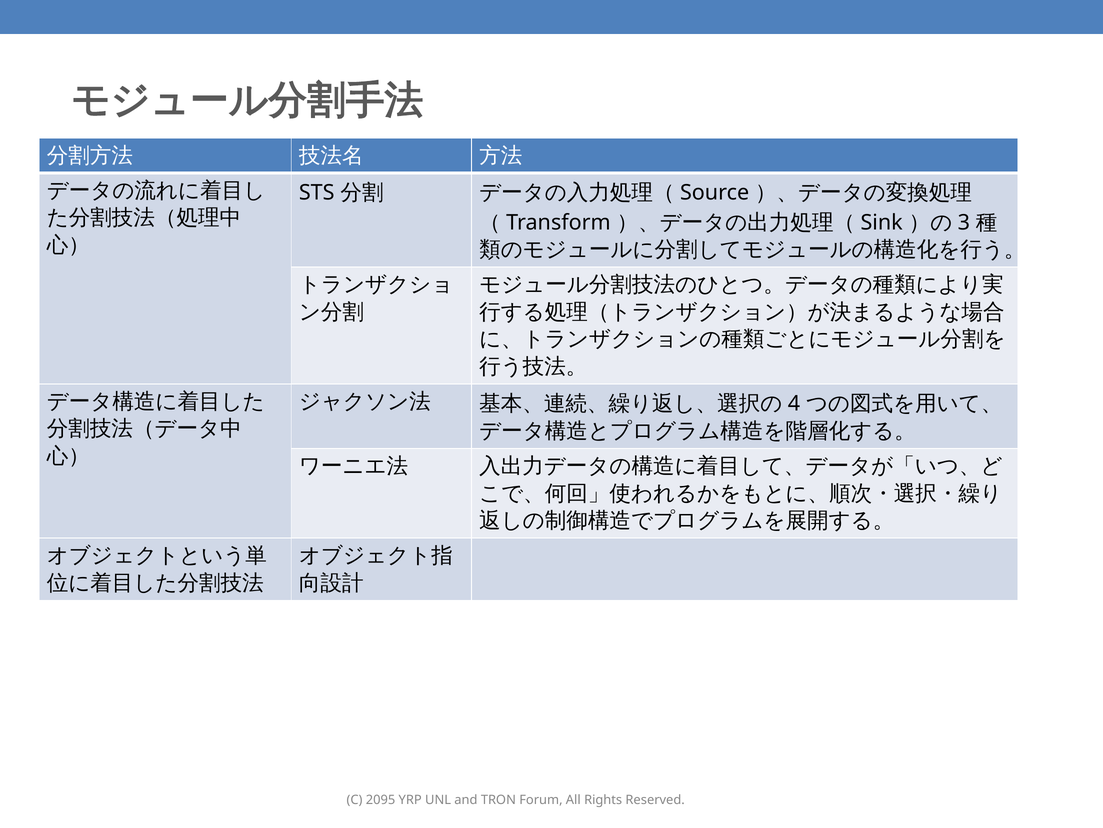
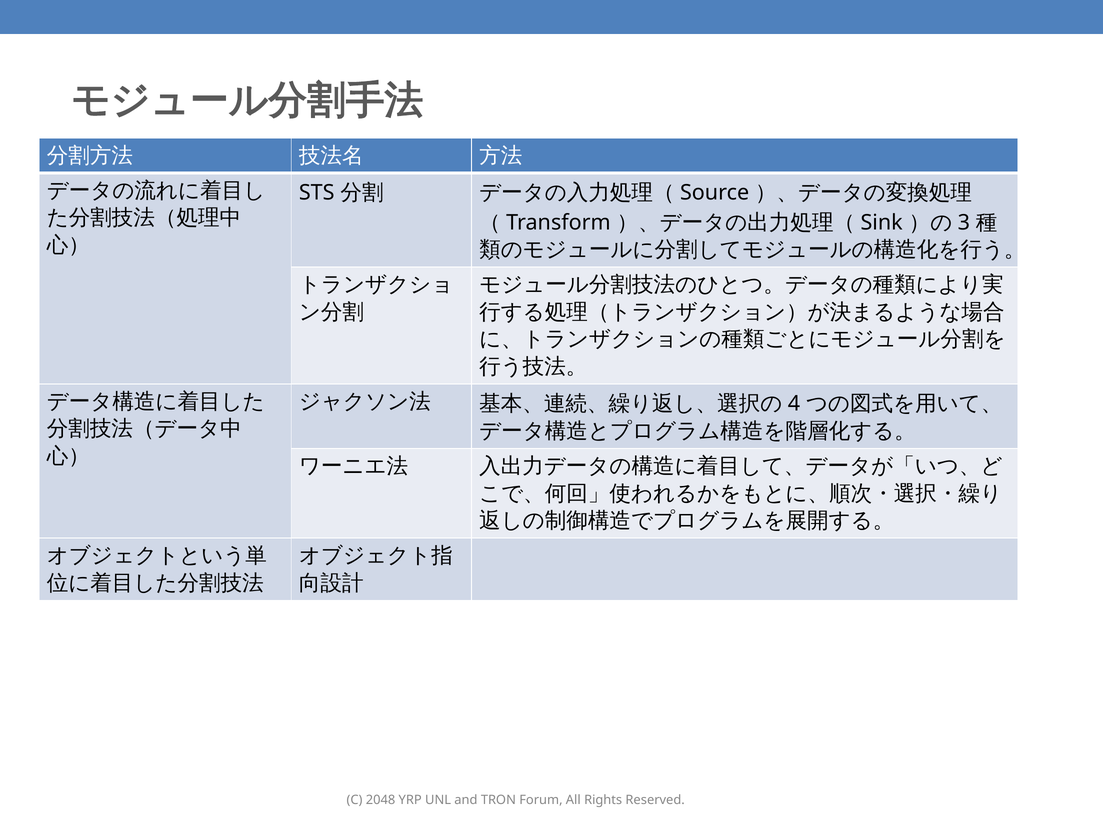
2095: 2095 -> 2048
